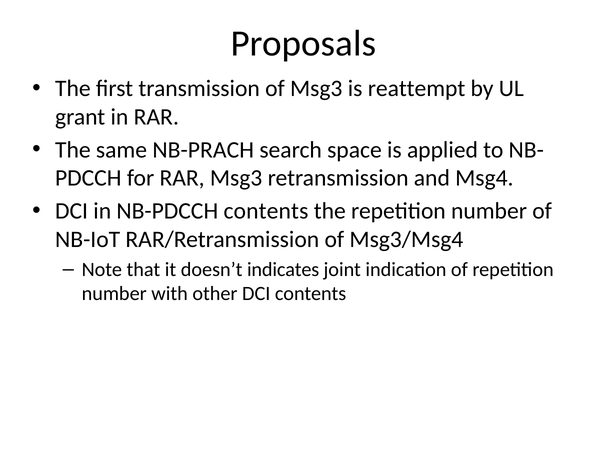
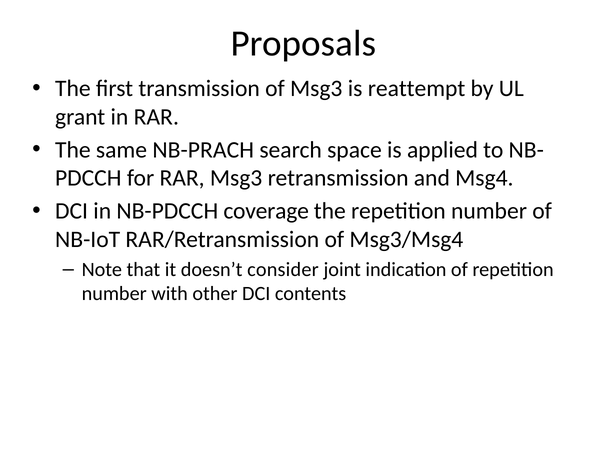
NB-PDCCH contents: contents -> coverage
indicates: indicates -> consider
